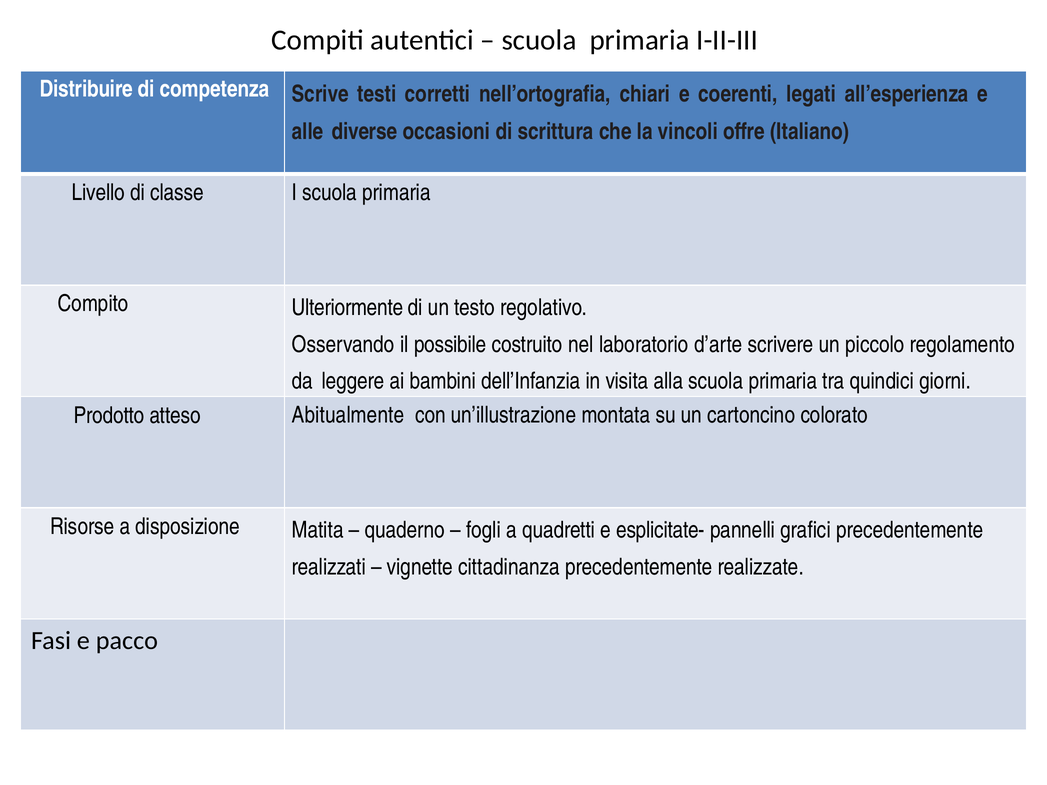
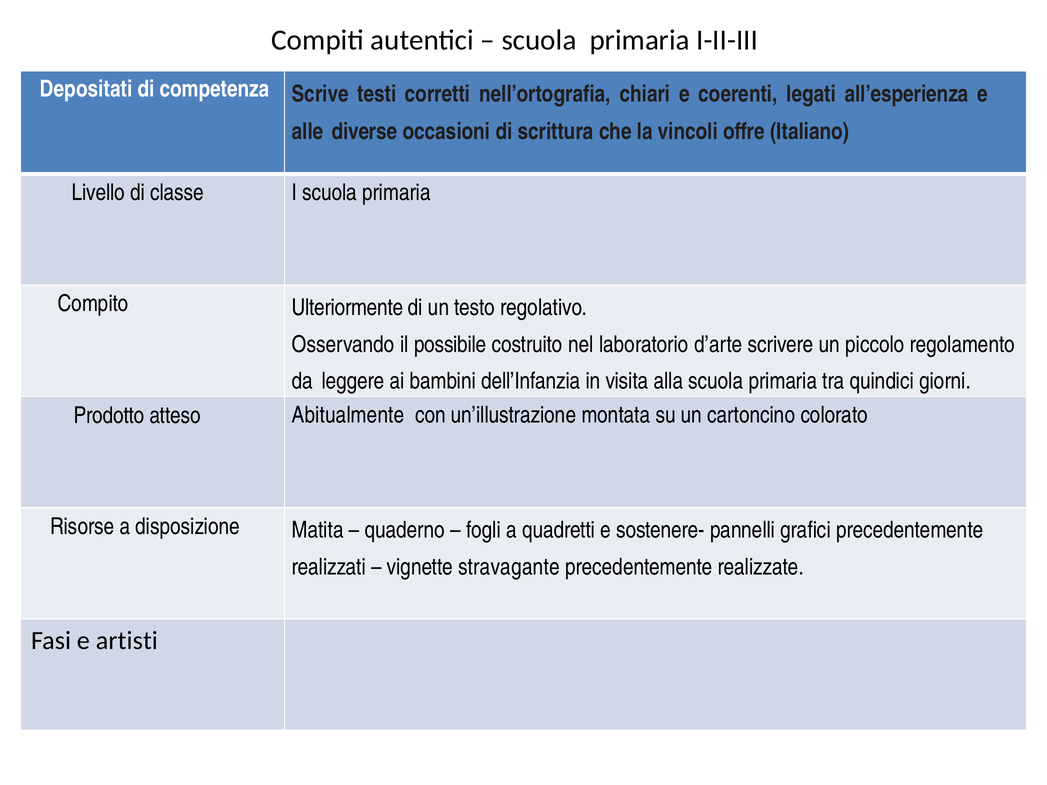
Distribuire: Distribuire -> Depositati
esplicitate-: esplicitate- -> sostenere-
cittadinanza: cittadinanza -> stravagante
pacco: pacco -> artisti
